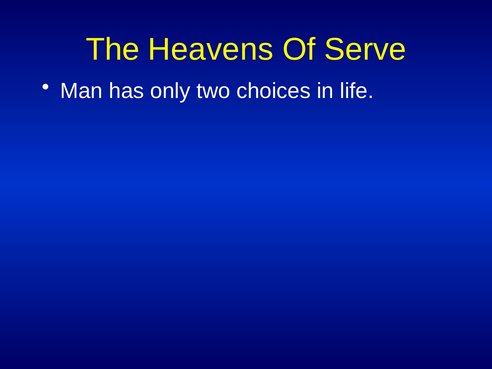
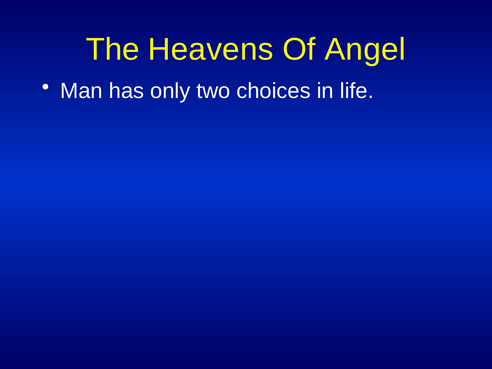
Serve: Serve -> Angel
